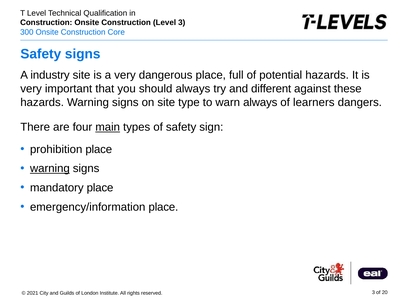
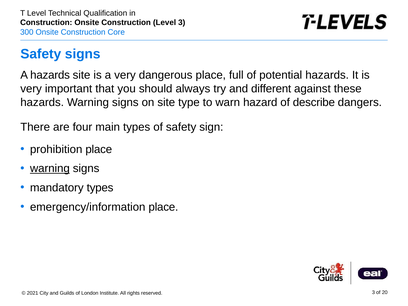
A industry: industry -> hazards
warn always: always -> hazard
learners: learners -> describe
main underline: present -> none
mandatory place: place -> types
